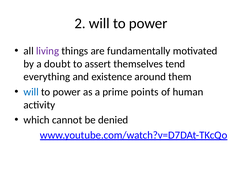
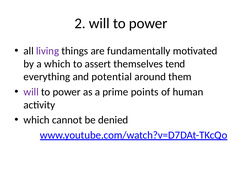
a doubt: doubt -> which
existence: existence -> potential
will at (31, 92) colour: blue -> purple
